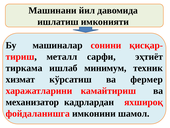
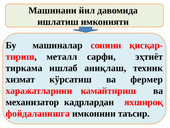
минимум: минимум -> аниқлаш
шамол: шамол -> таъсир
